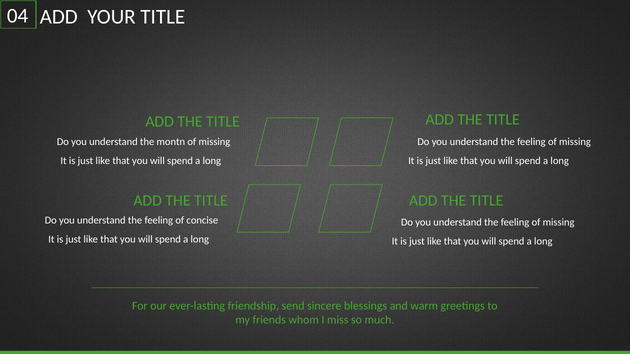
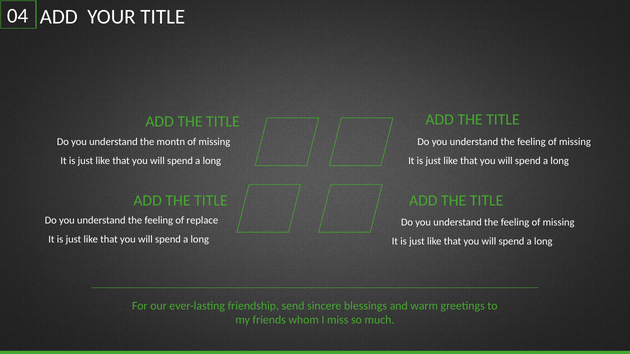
concise: concise -> replace
